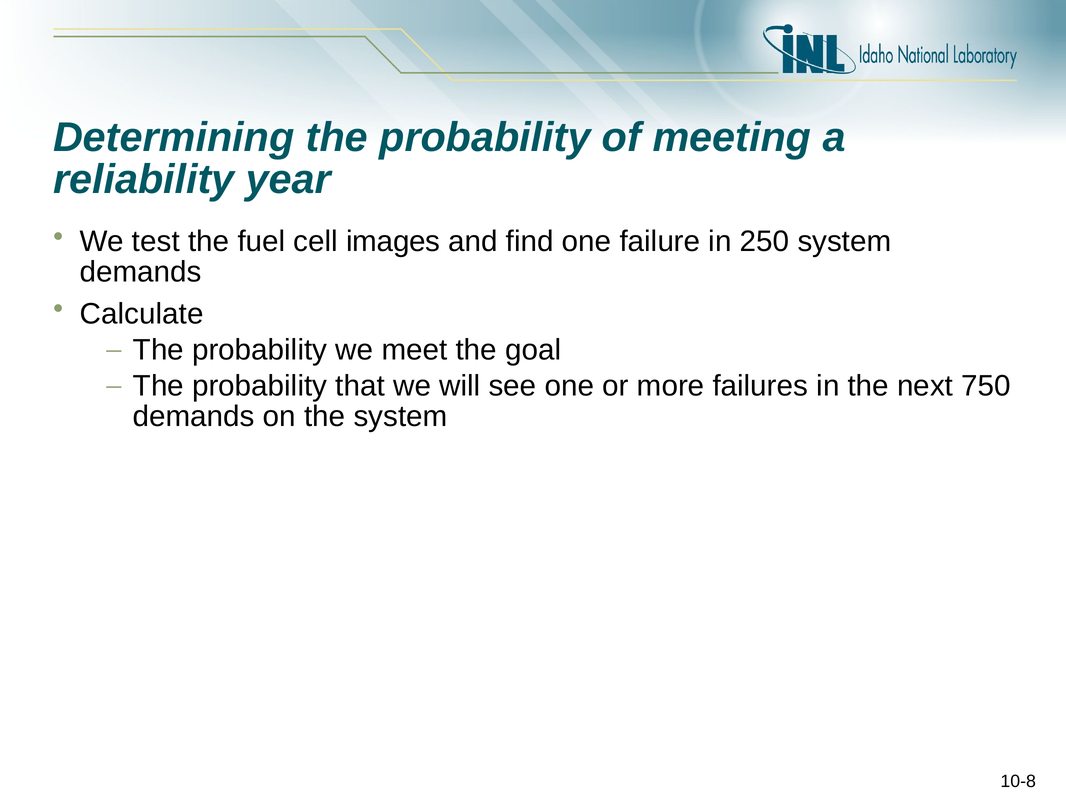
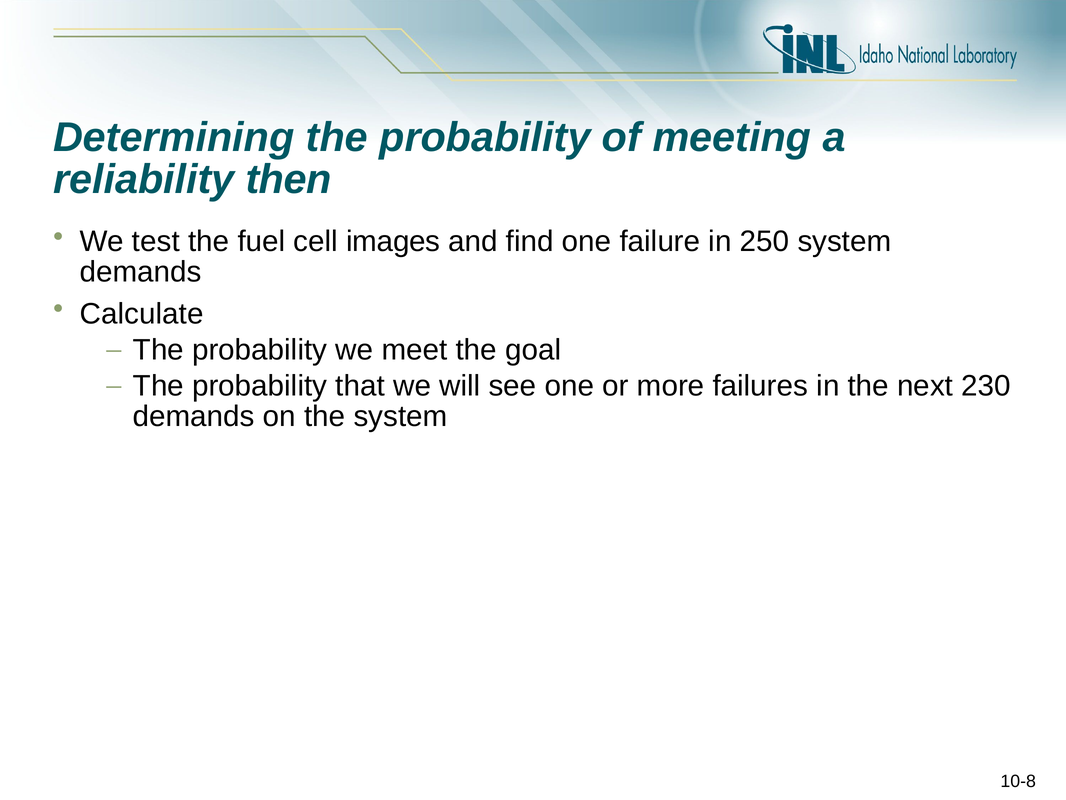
year: year -> then
750: 750 -> 230
